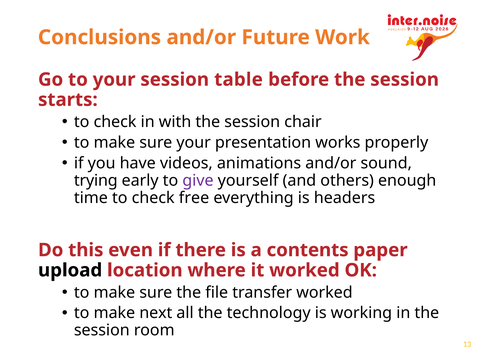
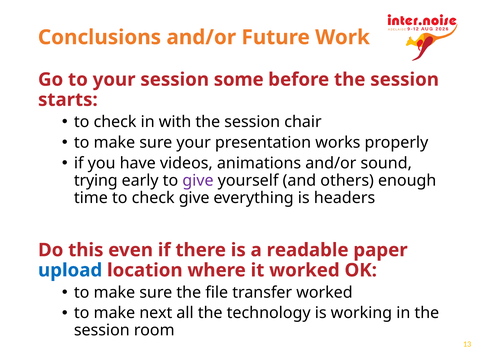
table: table -> some
check free: free -> give
contents: contents -> readable
upload colour: black -> blue
